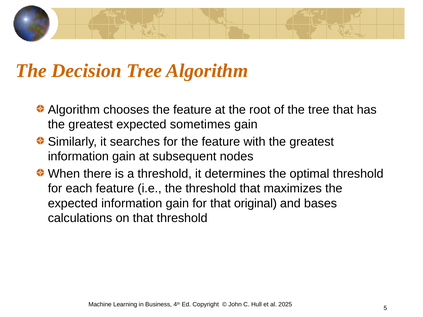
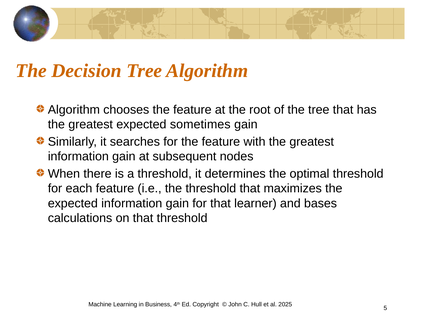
original: original -> learner
